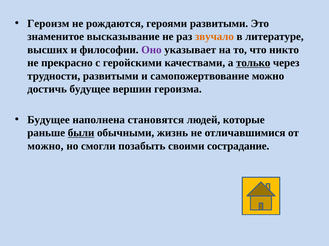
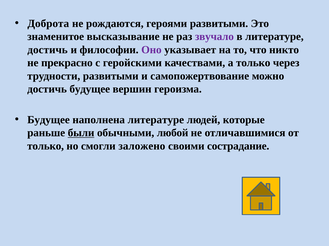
Героизм: Героизм -> Доброта
звучало colour: orange -> purple
высших at (48, 50): высших -> достичь
только at (253, 63) underline: present -> none
наполнена становятся: становятся -> литературе
жизнь: жизнь -> любой
можно at (45, 146): можно -> только
позабыть: позабыть -> заложено
